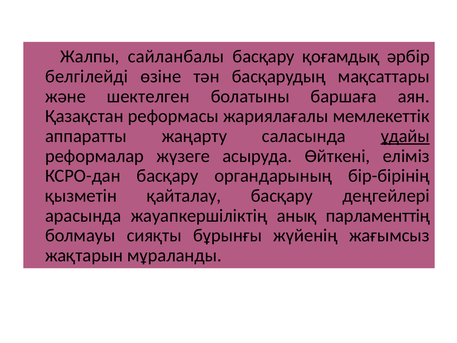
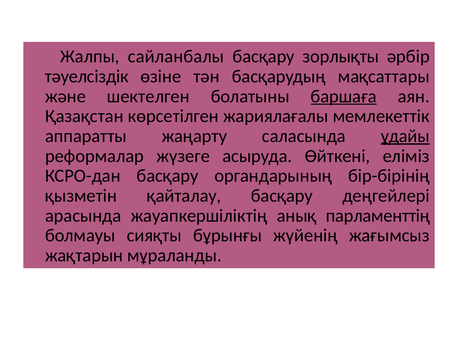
қоғамдық: қоғамдық -> зорлықты
белгілейді: белгілейді -> тәуелсіздік
баршаға underline: none -> present
реформасы: реформасы -> көрсетілген
